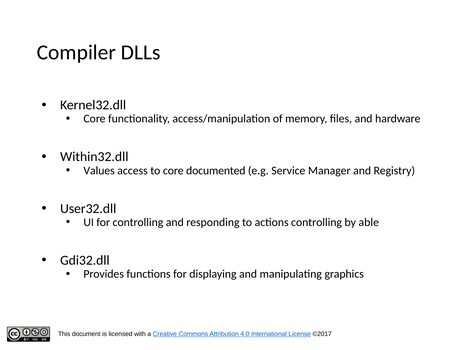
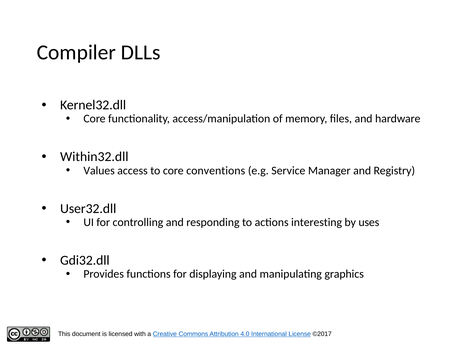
documented: documented -> conventions
actions controlling: controlling -> interesting
able: able -> uses
